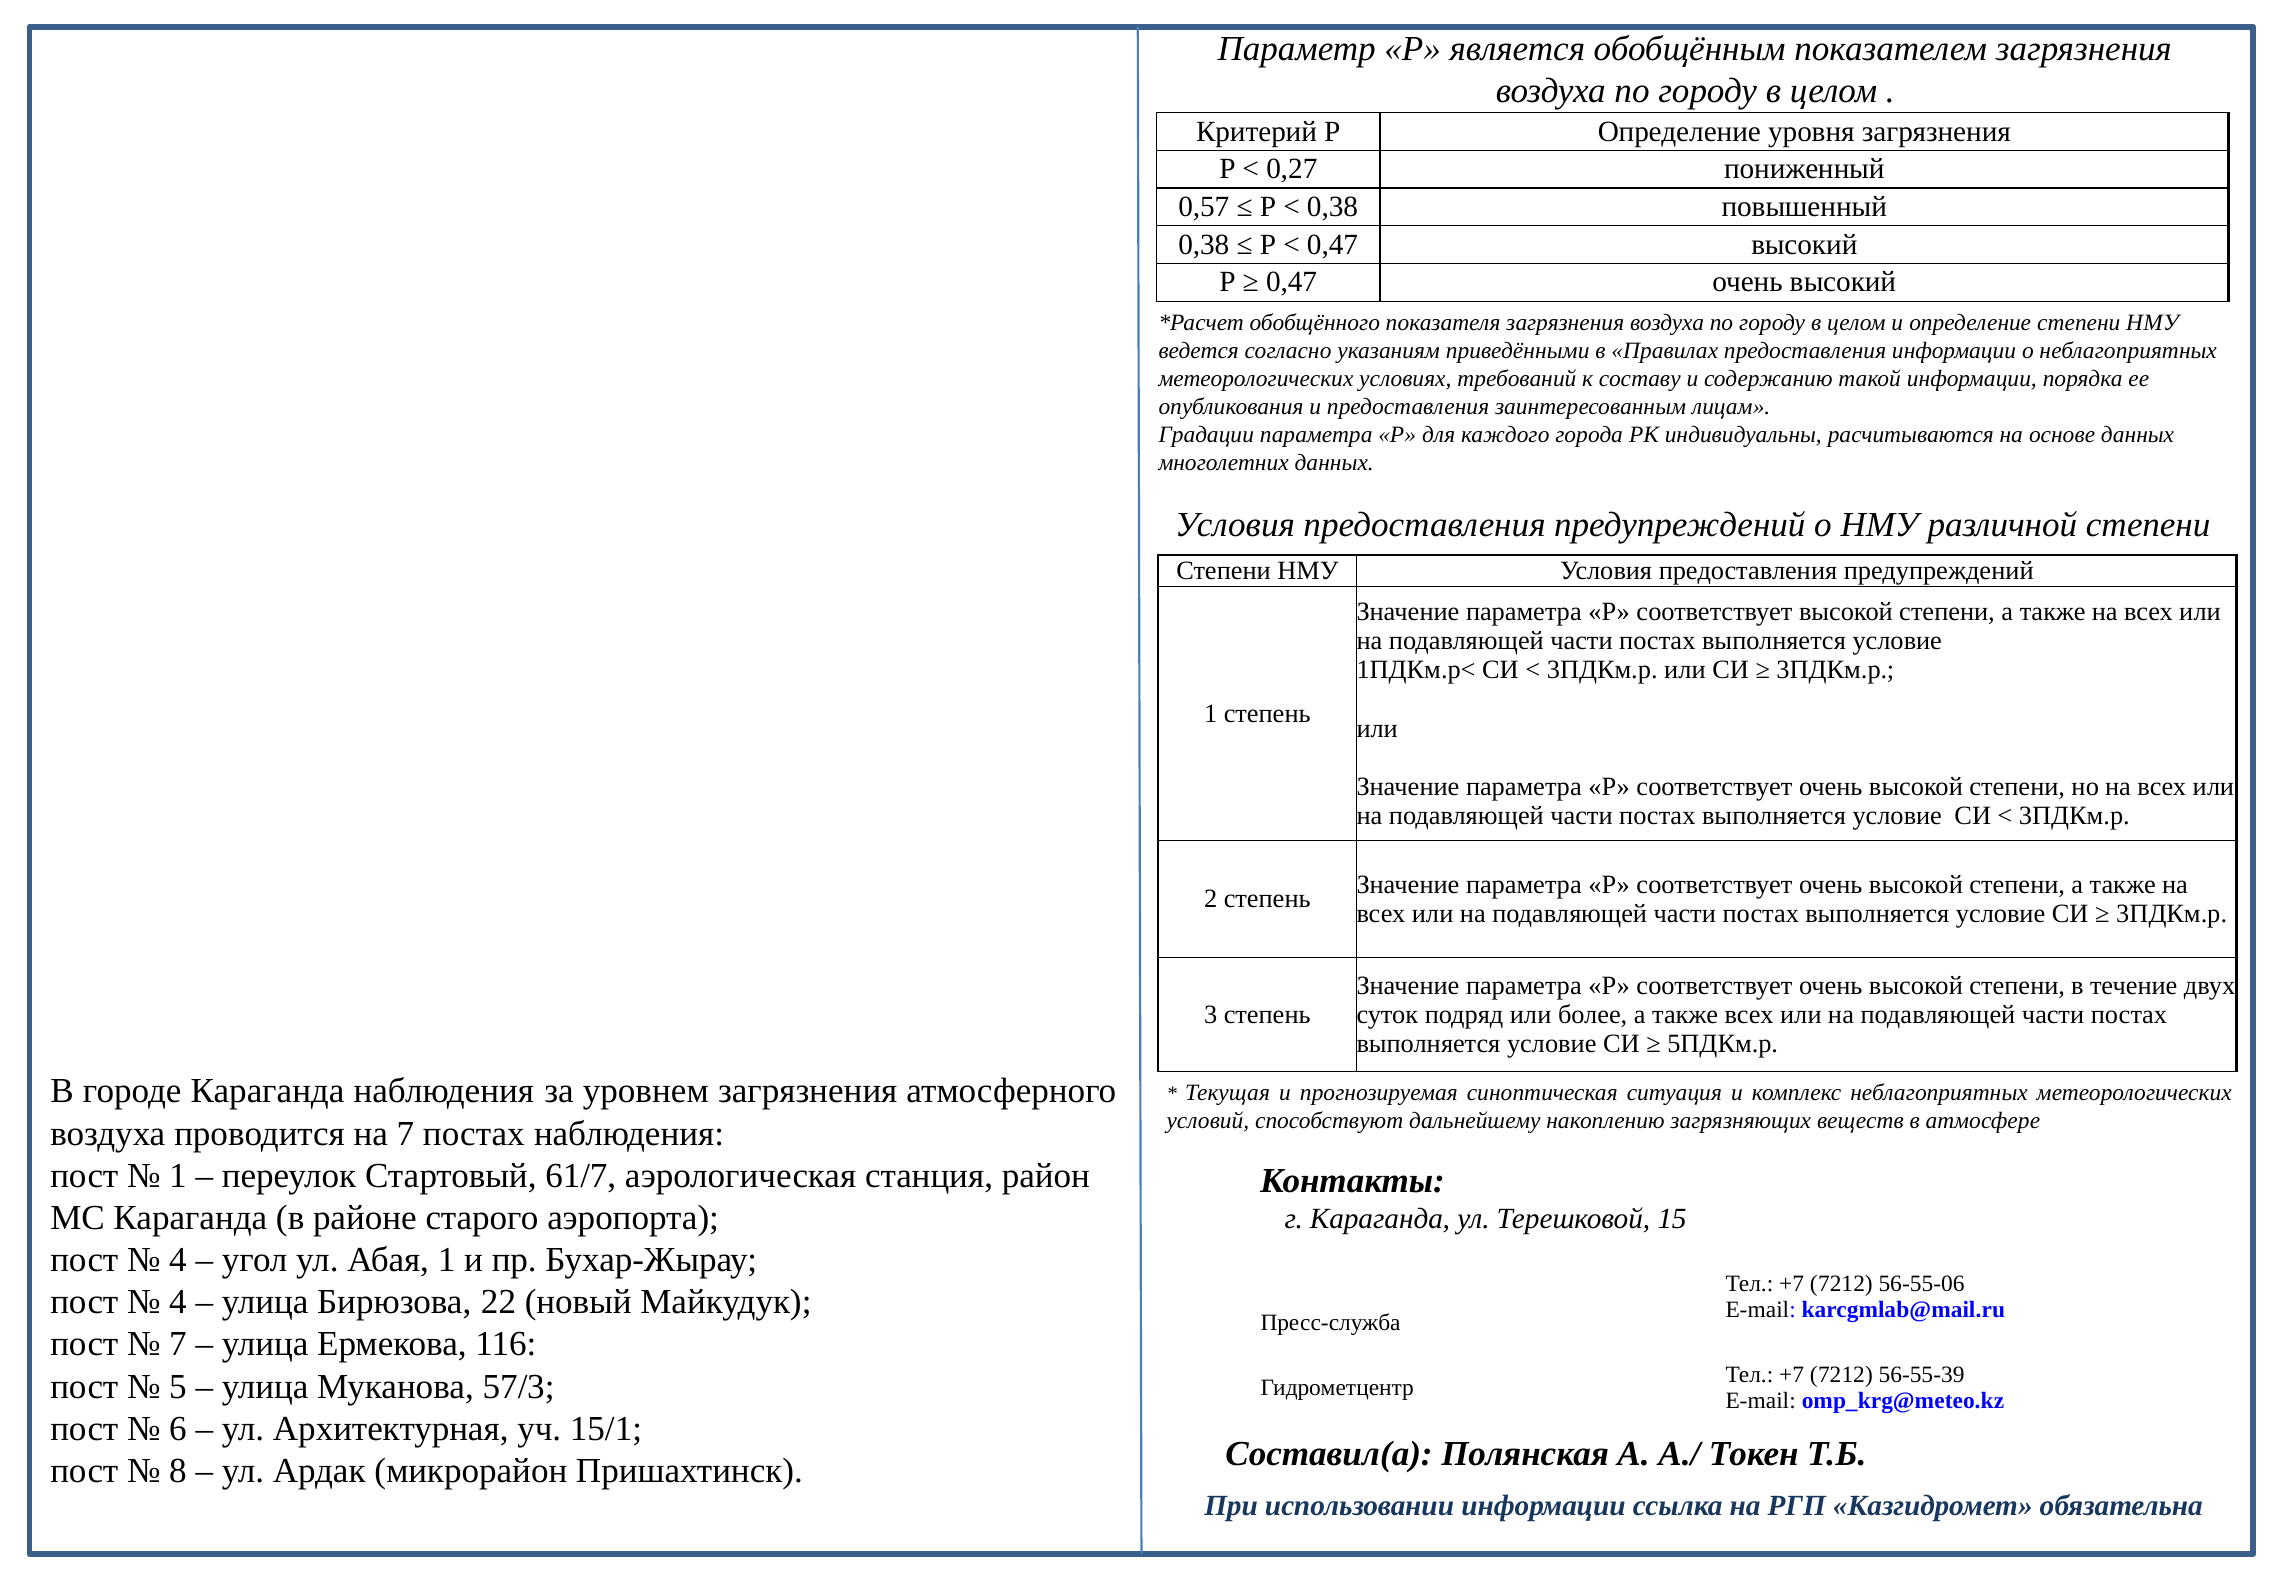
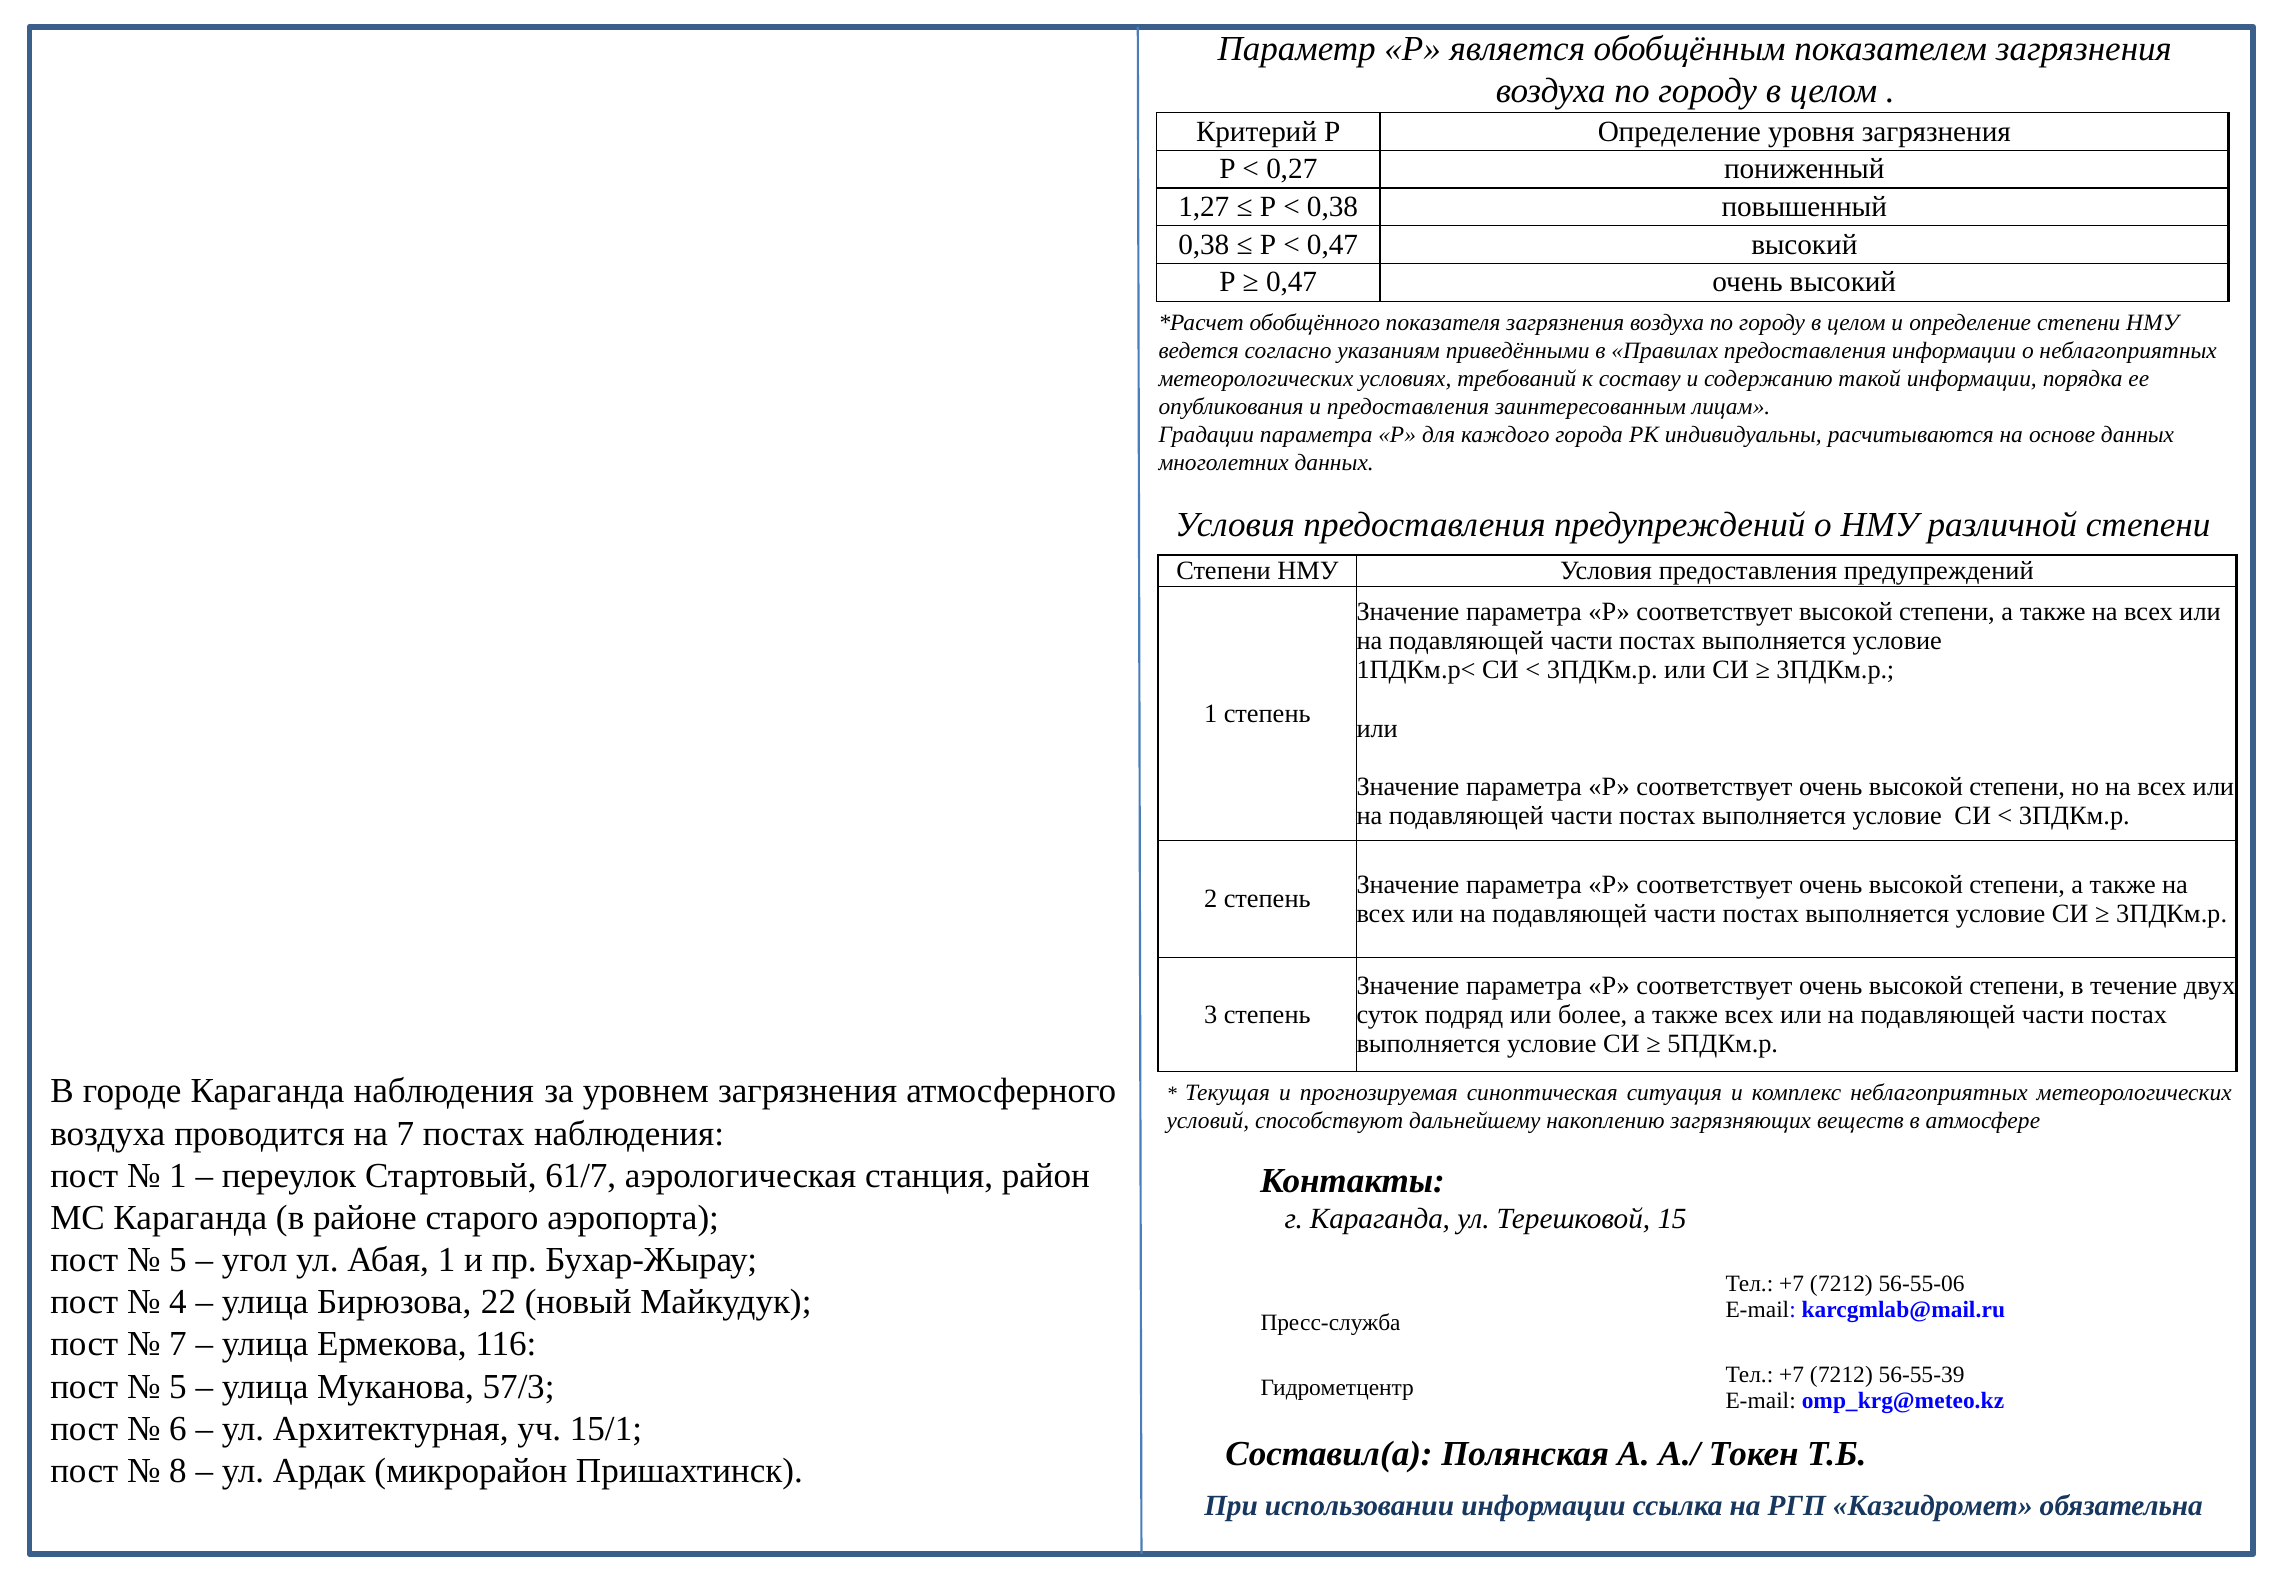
0,57: 0,57 -> 1,27
4 at (178, 1260): 4 -> 5
